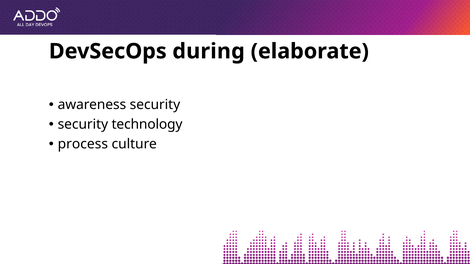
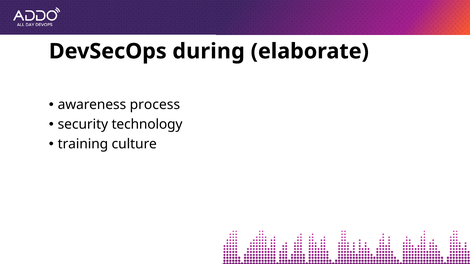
awareness security: security -> process
process: process -> training
